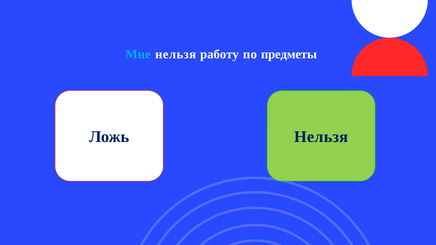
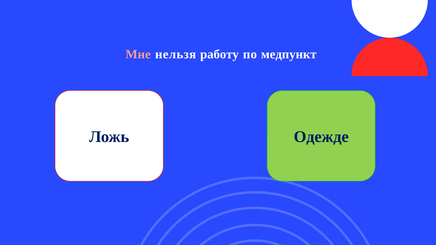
Мне colour: light blue -> pink
предметы: предметы -> медпункт
Ложь Нельзя: Нельзя -> Одежде
